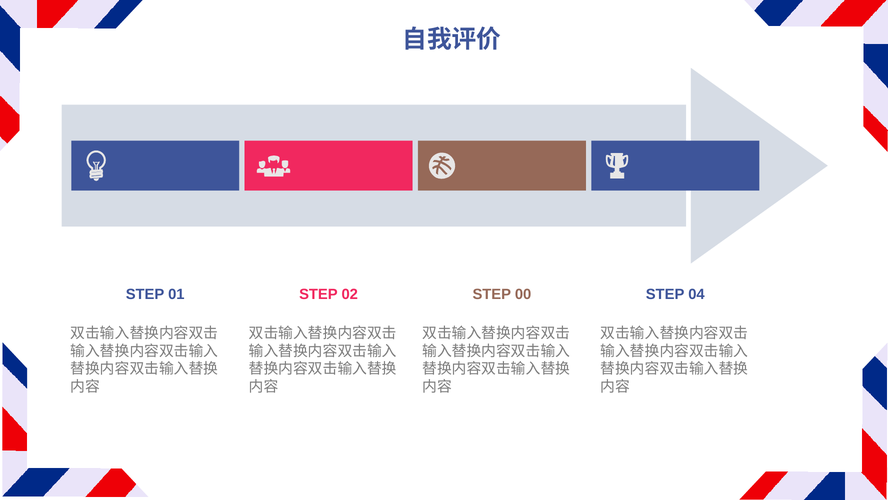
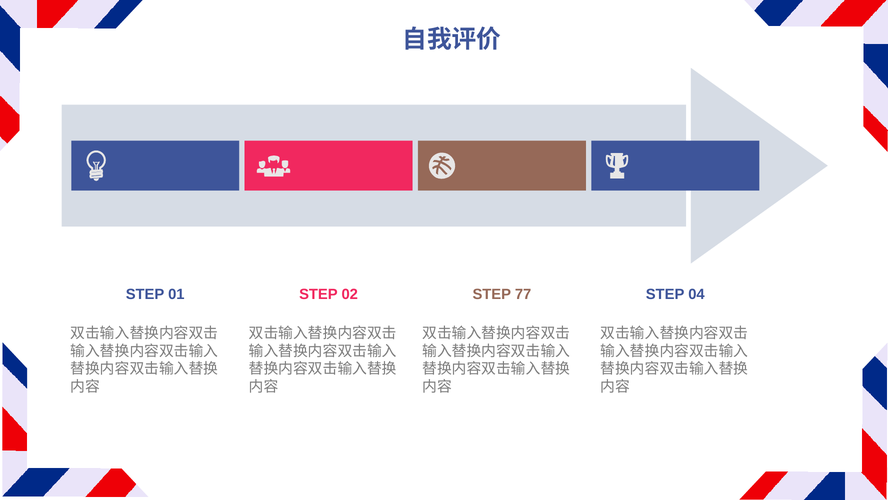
00: 00 -> 77
